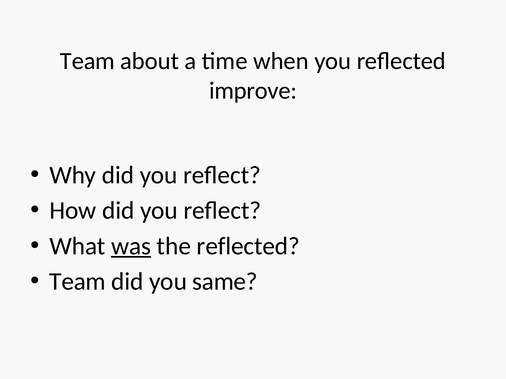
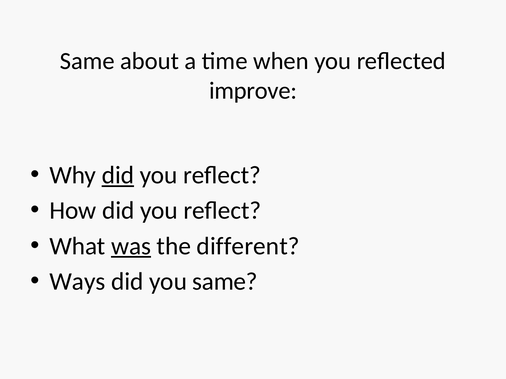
Team at (87, 61): Team -> Same
did at (118, 176) underline: none -> present
the reflected: reflected -> different
Team at (78, 282): Team -> Ways
